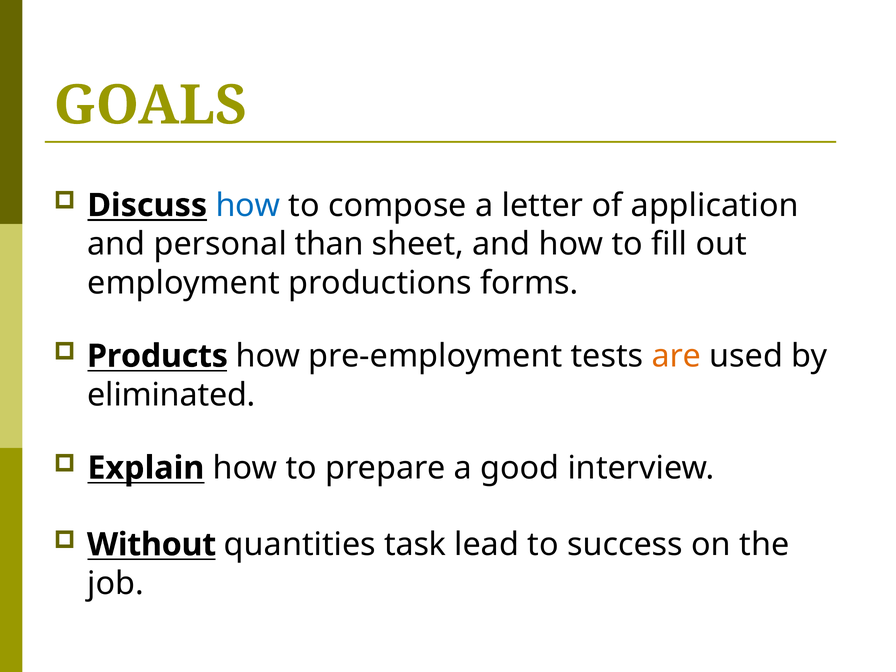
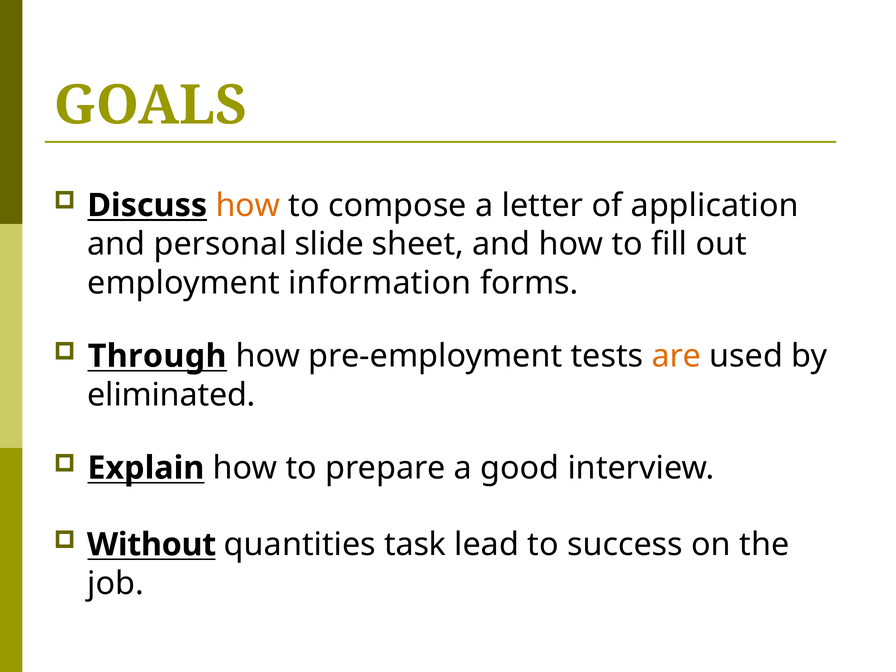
how at (248, 205) colour: blue -> orange
than: than -> slide
productions: productions -> information
Products: Products -> Through
